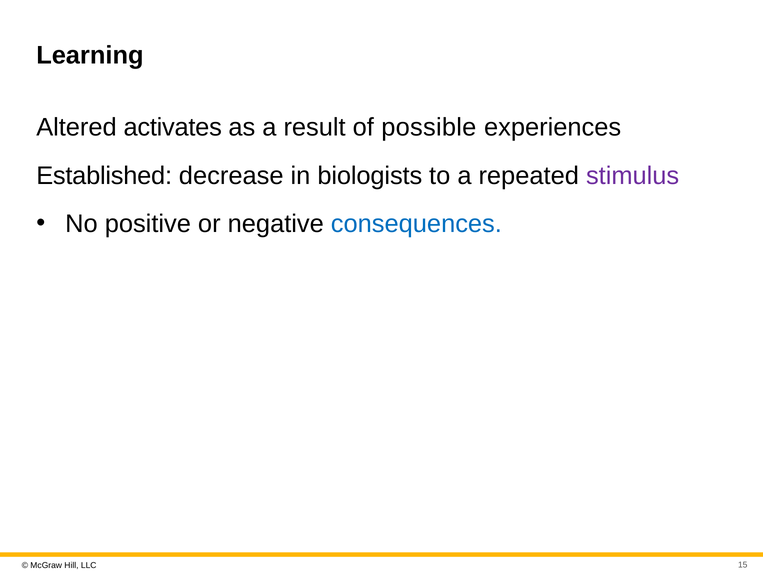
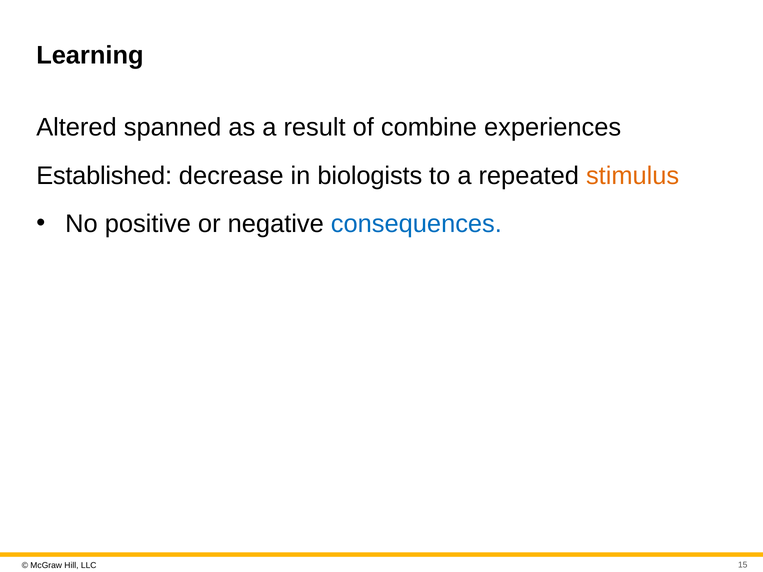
activates: activates -> spanned
possible: possible -> combine
stimulus colour: purple -> orange
